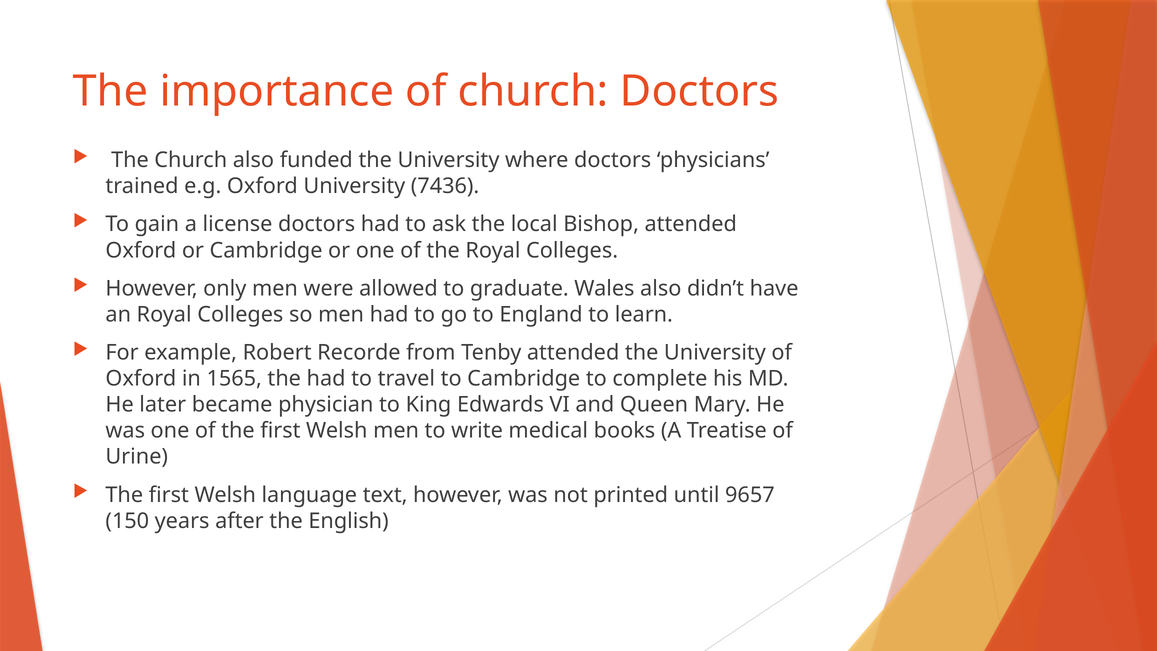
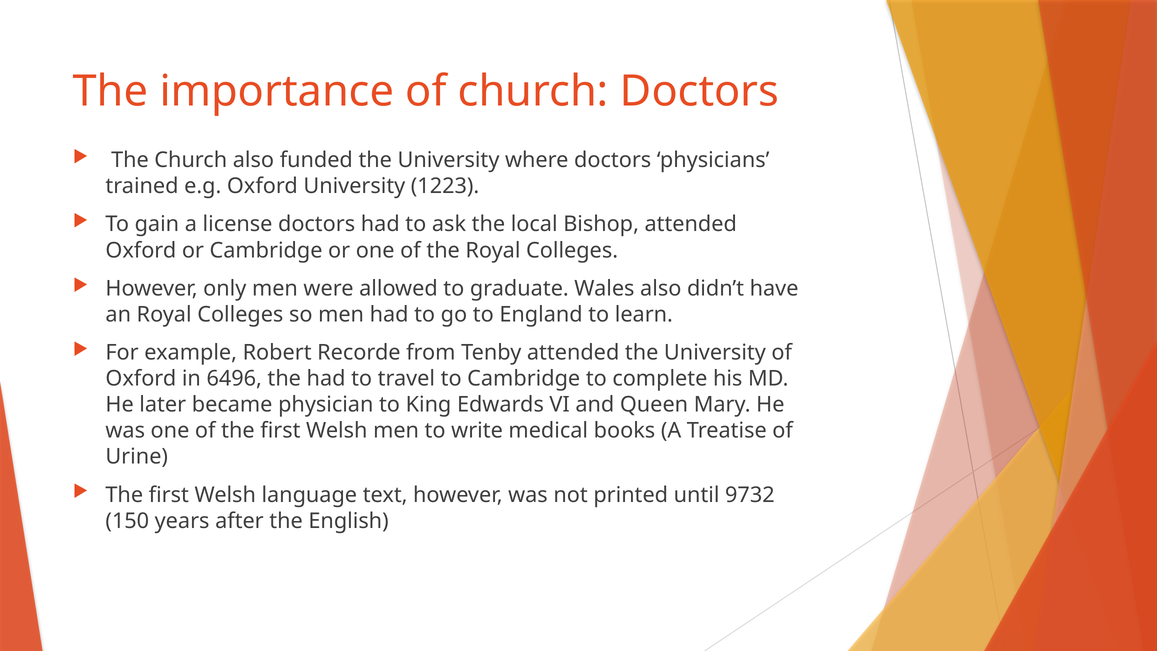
7436: 7436 -> 1223
1565: 1565 -> 6496
9657: 9657 -> 9732
